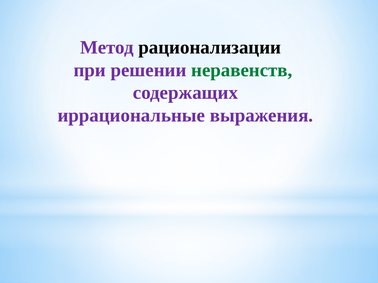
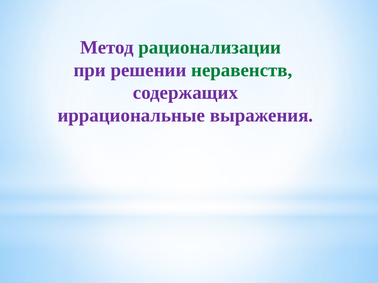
рационализации colour: black -> green
